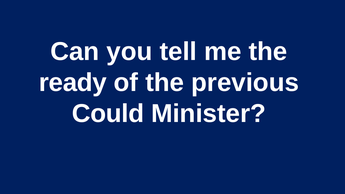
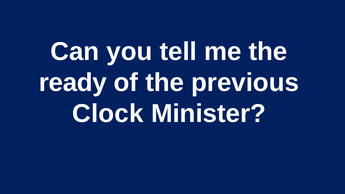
Could: Could -> Clock
